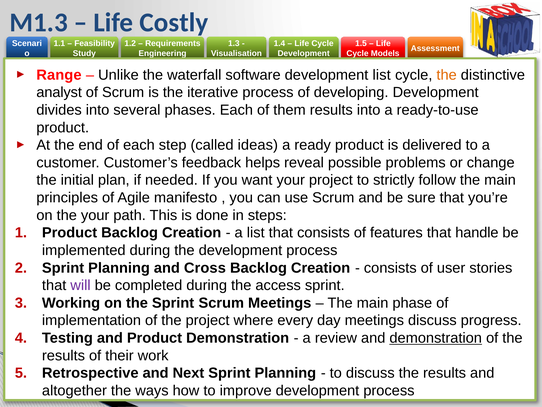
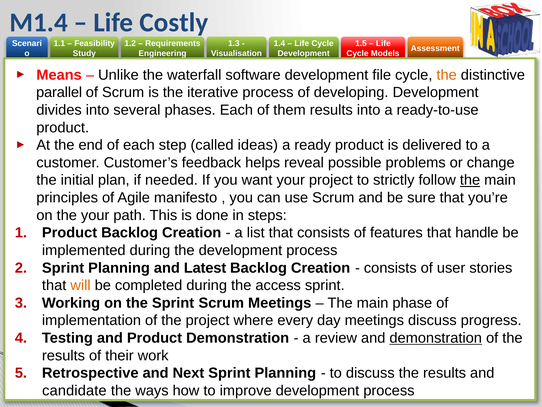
M1.3: M1.3 -> M1.4
Range: Range -> Means
development list: list -> file
analyst: analyst -> parallel
the at (470, 180) underline: none -> present
Cross: Cross -> Latest
will colour: purple -> orange
altogether: altogether -> candidate
